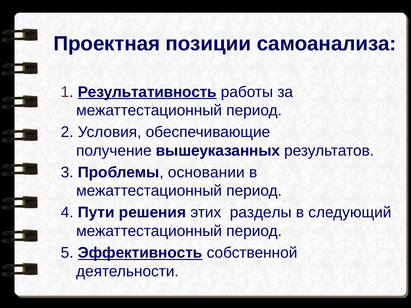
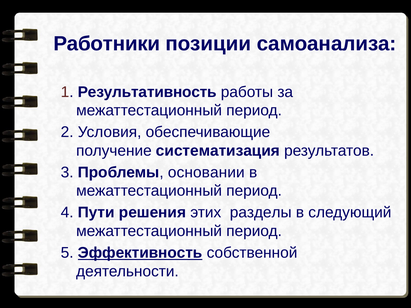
Проектная: Проектная -> Работники
Результативность underline: present -> none
вышеуказанных: вышеуказанных -> систематизация
